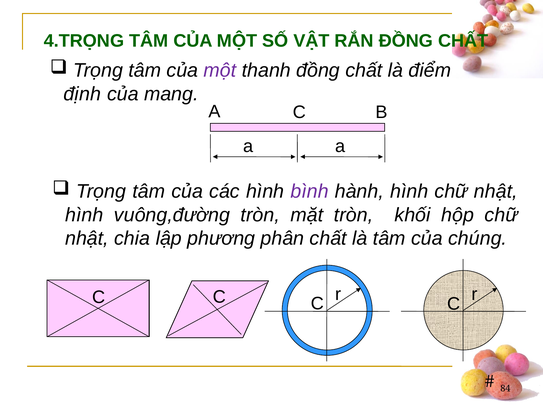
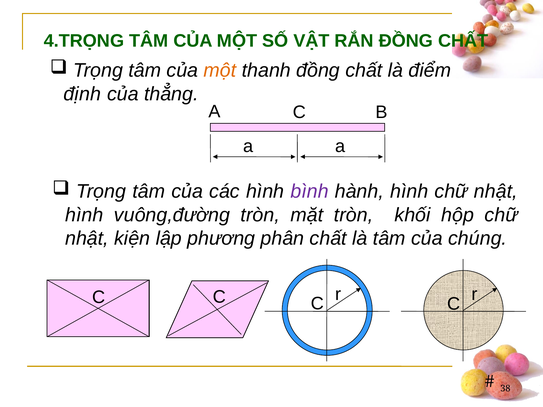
một colour: purple -> orange
mang: mang -> thẳng
chia: chia -> kiện
84: 84 -> 38
